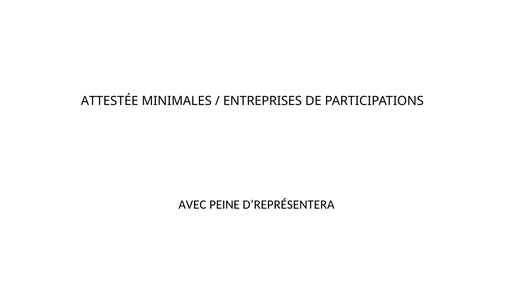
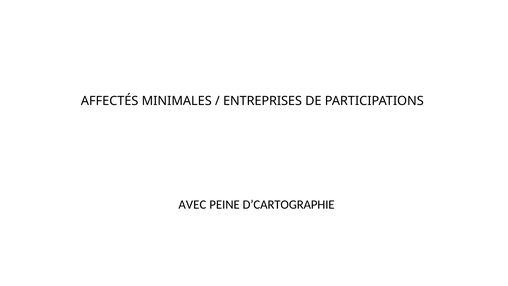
ATTESTÉE: ATTESTÉE -> AFFECTÉS
D’REPRÉSENTERA: D’REPRÉSENTERA -> D’CARTOGRAPHIE
